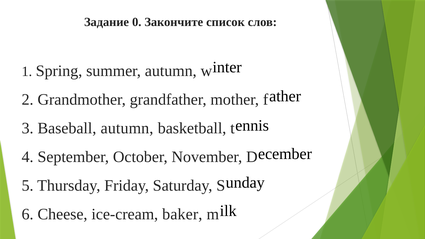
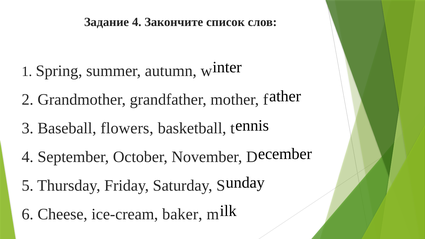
Задание 0: 0 -> 4
Baseball autumn: autumn -> flowers
